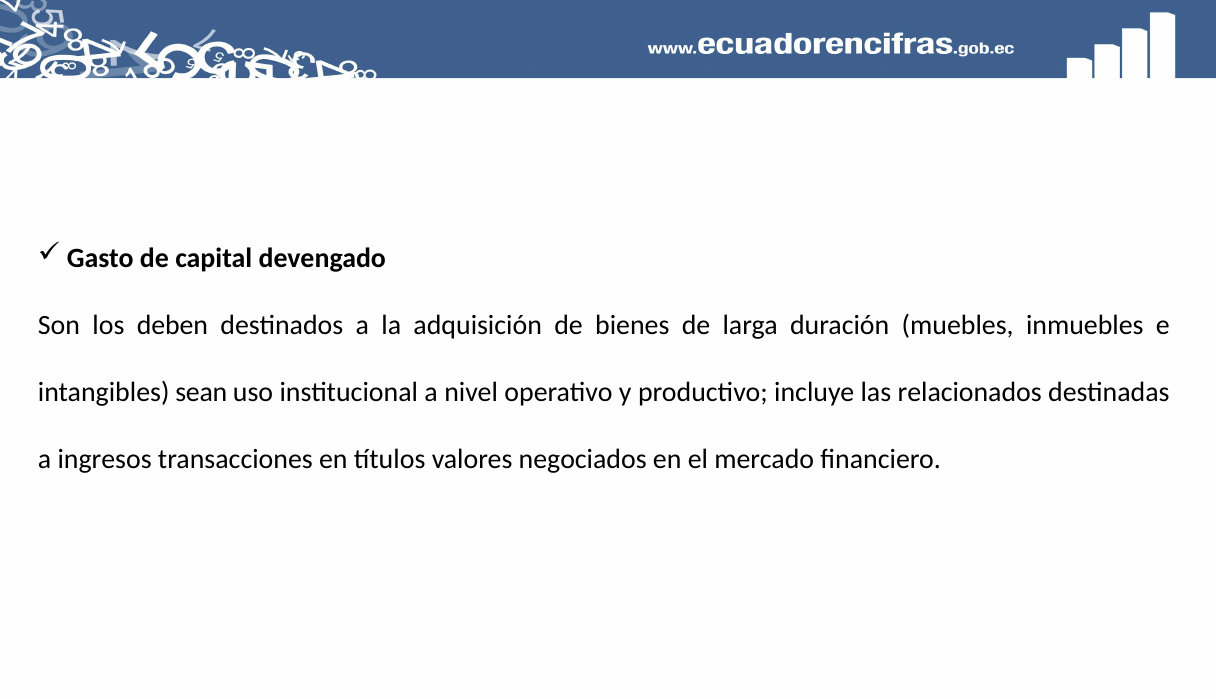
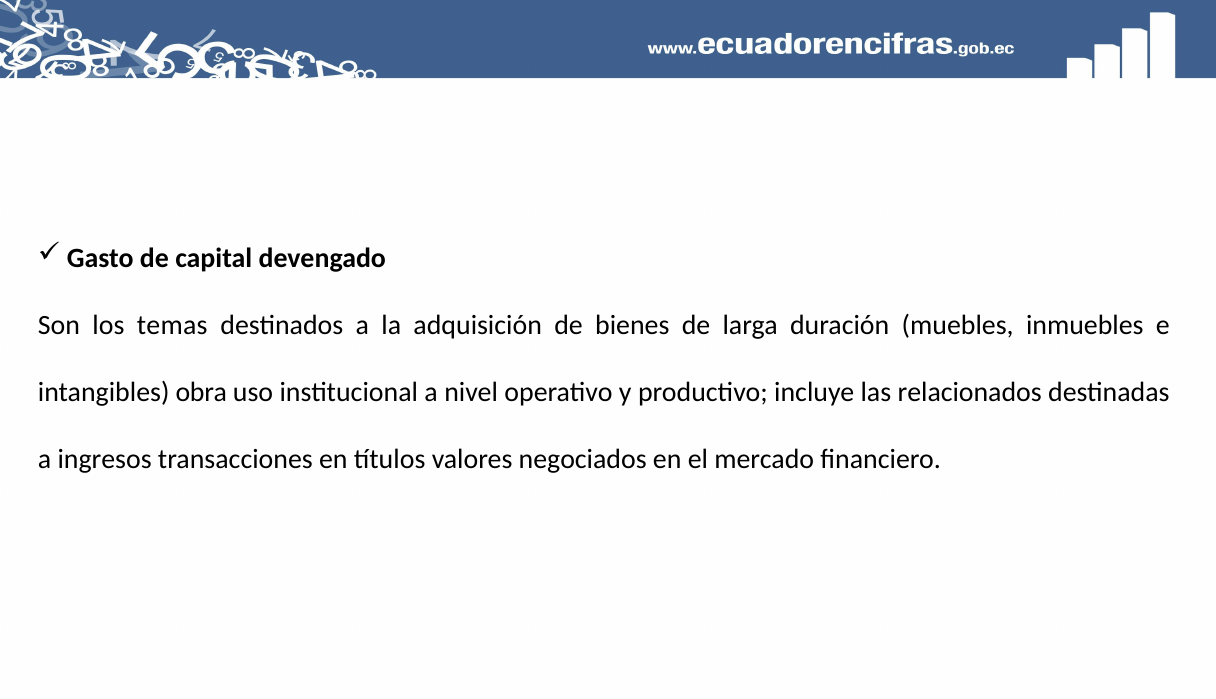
deben: deben -> temas
sean: sean -> obra
